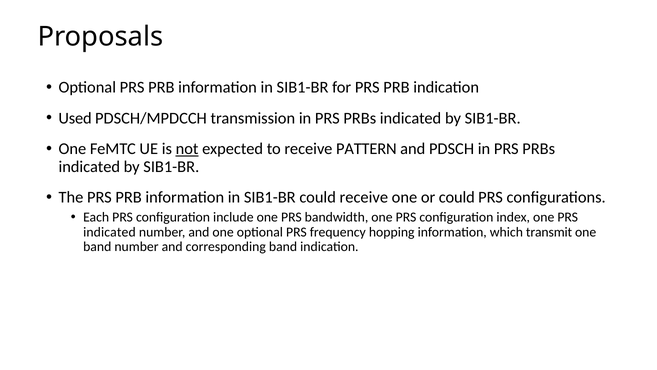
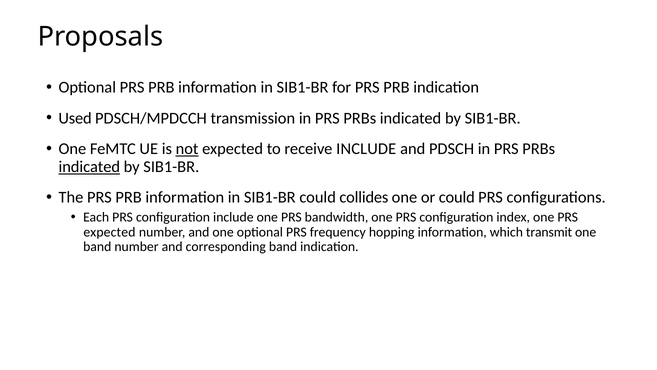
receive PATTERN: PATTERN -> INCLUDE
indicated at (89, 167) underline: none -> present
could receive: receive -> collides
indicated at (109, 232): indicated -> expected
